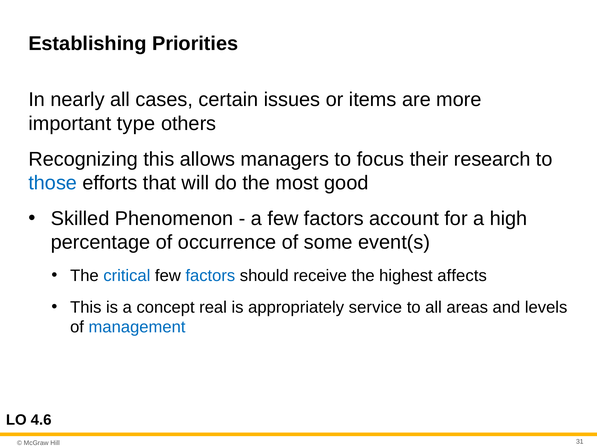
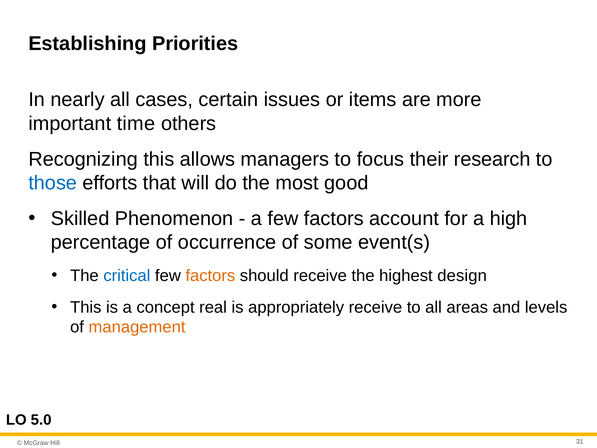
type: type -> time
factors at (210, 276) colour: blue -> orange
affects: affects -> design
appropriately service: service -> receive
management colour: blue -> orange
4.6: 4.6 -> 5.0
